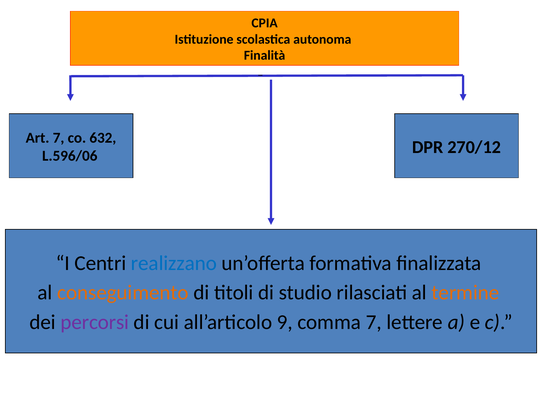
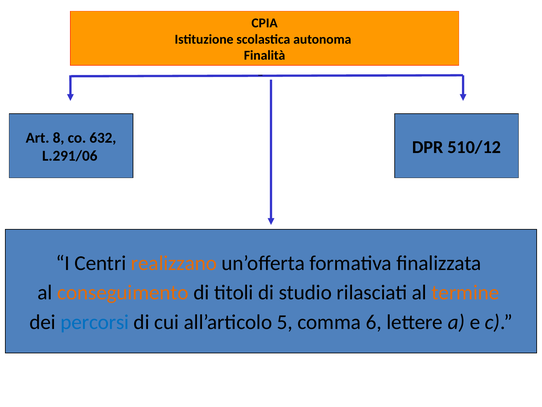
Art 7: 7 -> 8
L.596/06: L.596/06 -> L.291/06
270/12: 270/12 -> 510/12
realizzano colour: blue -> orange
percorsi colour: purple -> blue
9: 9 -> 5
comma 7: 7 -> 6
